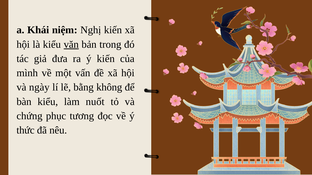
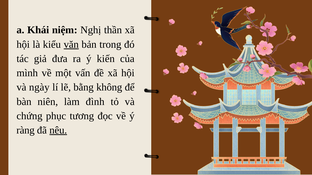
Nghị kiến: kiến -> thần
bàn kiểu: kiểu -> niên
nuốt: nuốt -> đình
thức: thức -> ràng
nêu underline: none -> present
